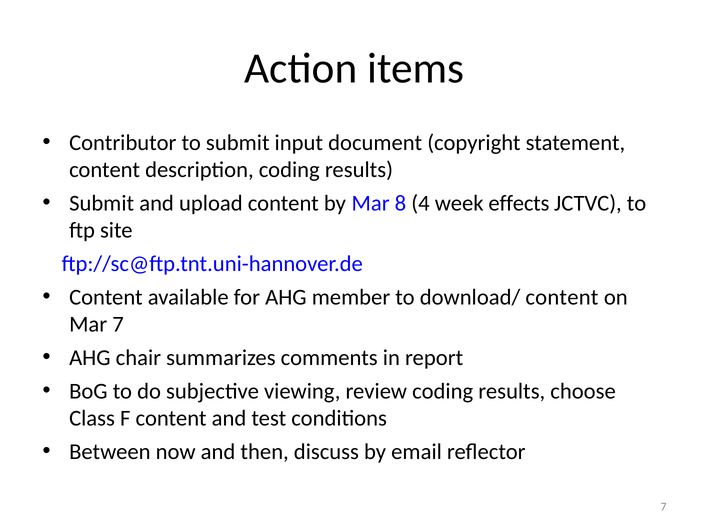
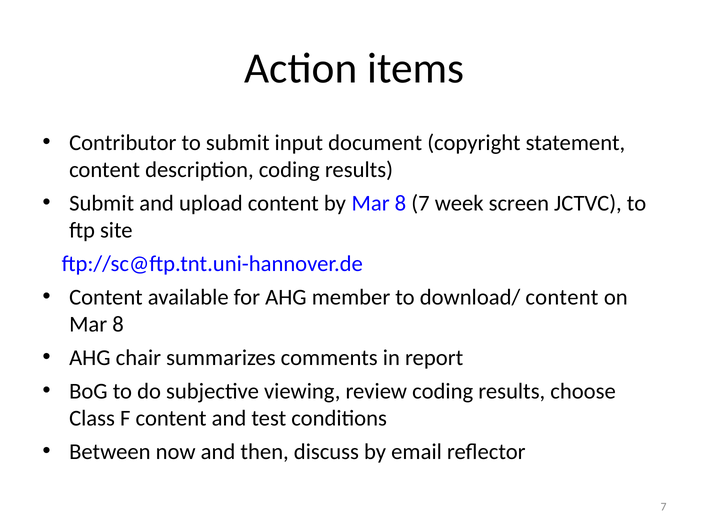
8 4: 4 -> 7
effects: effects -> screen
7 at (118, 325): 7 -> 8
